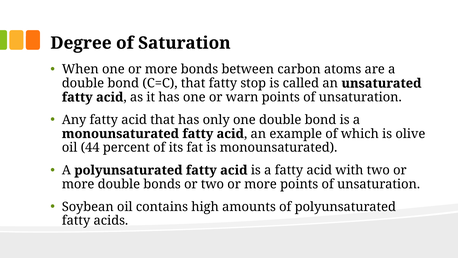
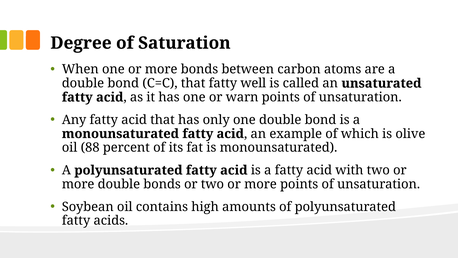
stop: stop -> well
44: 44 -> 88
